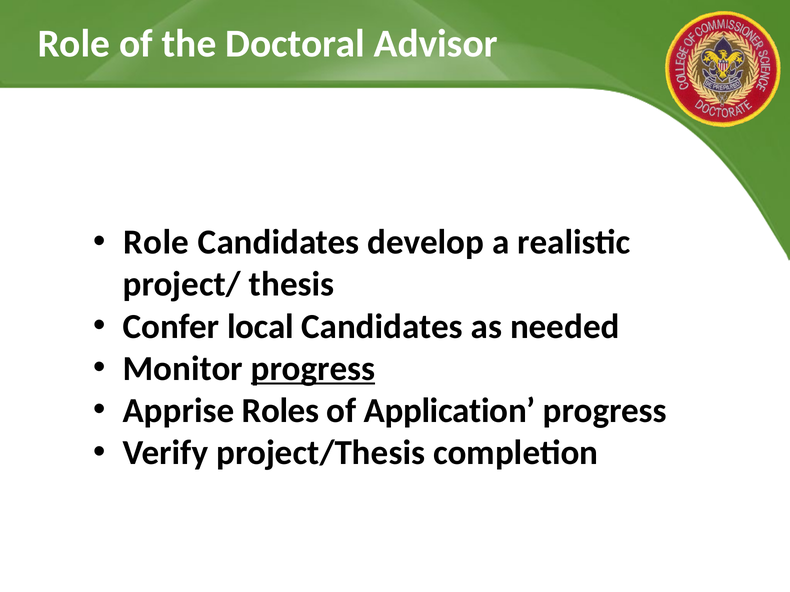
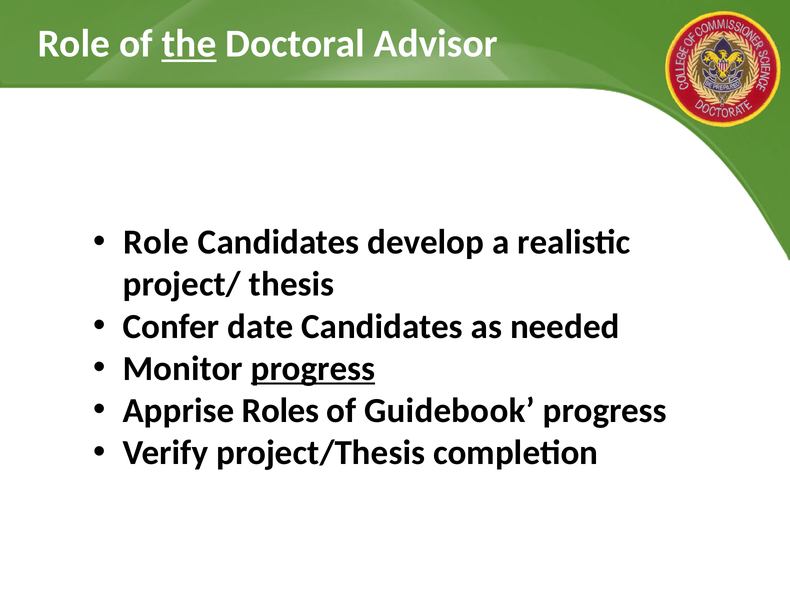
the underline: none -> present
local: local -> date
Application: Application -> Guidebook
